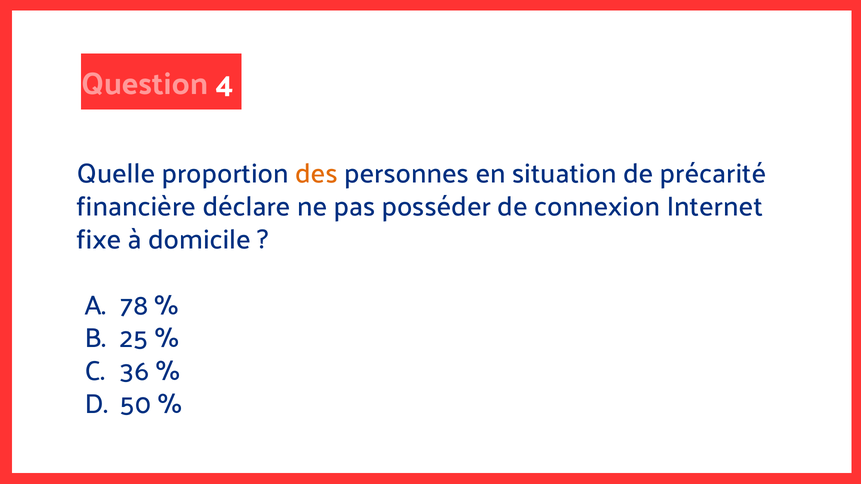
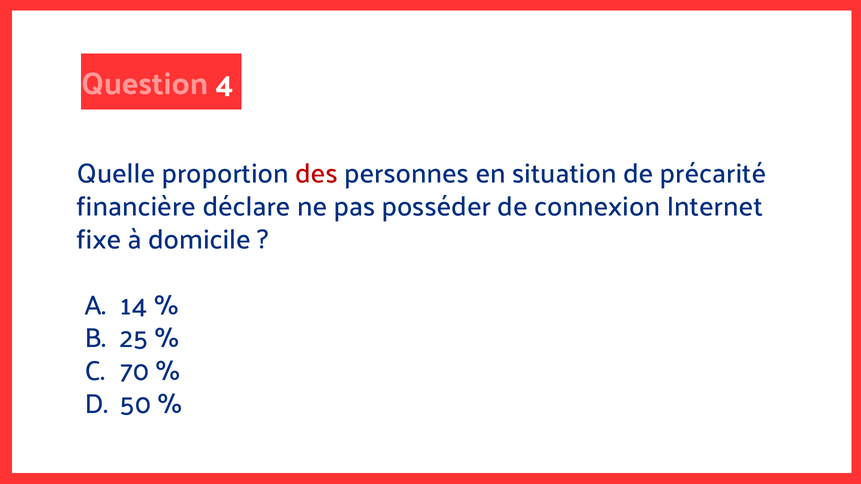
des colour: orange -> red
78: 78 -> 14
36: 36 -> 70
